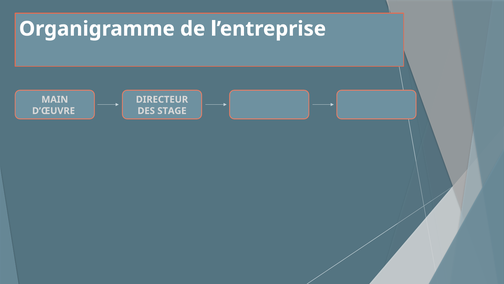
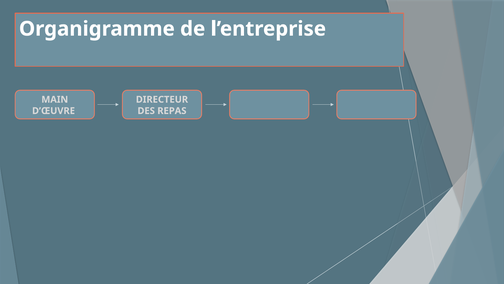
STAGE: STAGE -> REPAS
